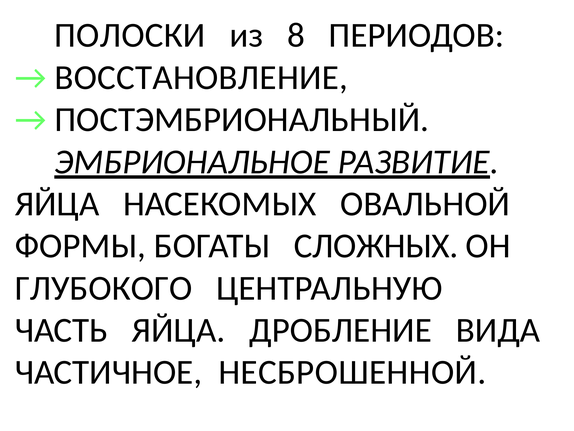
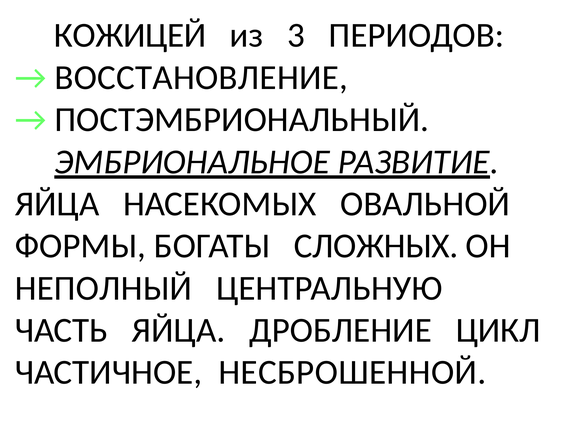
ПОЛОСКИ: ПОЛОСКИ -> КОЖИЦЕЙ
8: 8 -> 3
ГЛУБОКОГО: ГЛУБОКОГО -> НЕПОЛНЫЙ
ВИДА: ВИДА -> ЦИКЛ
